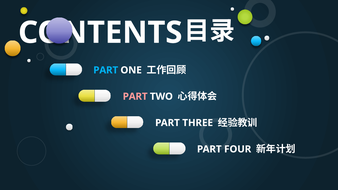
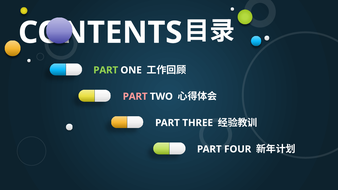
PART at (106, 70) colour: light blue -> light green
